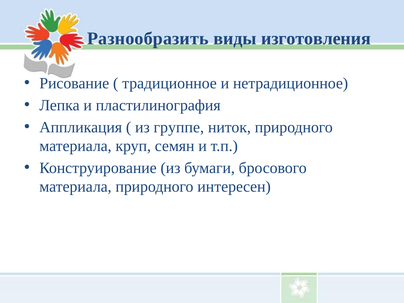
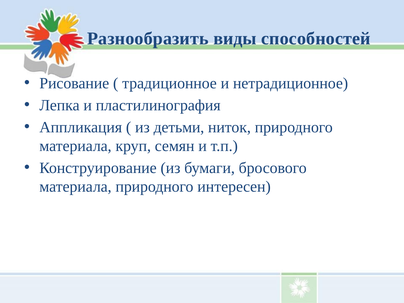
изготовления: изготовления -> способностей
группе: группе -> детьми
